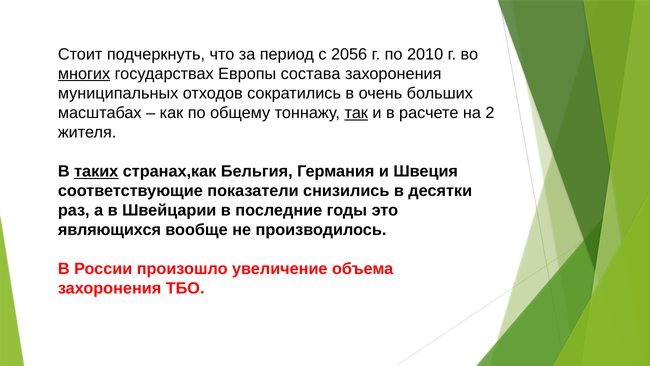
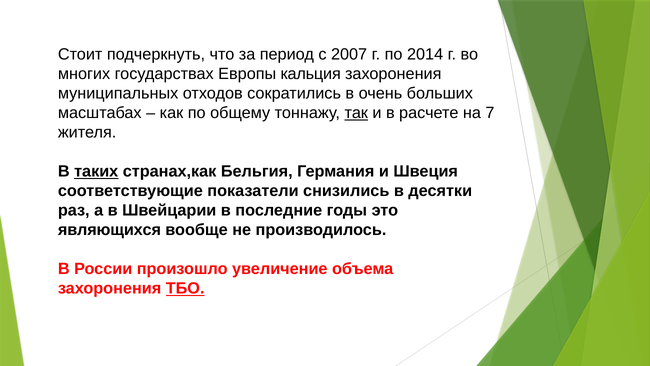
2056: 2056 -> 2007
2010: 2010 -> 2014
многих underline: present -> none
состава: состава -> кальция
2: 2 -> 7
ТБО underline: none -> present
